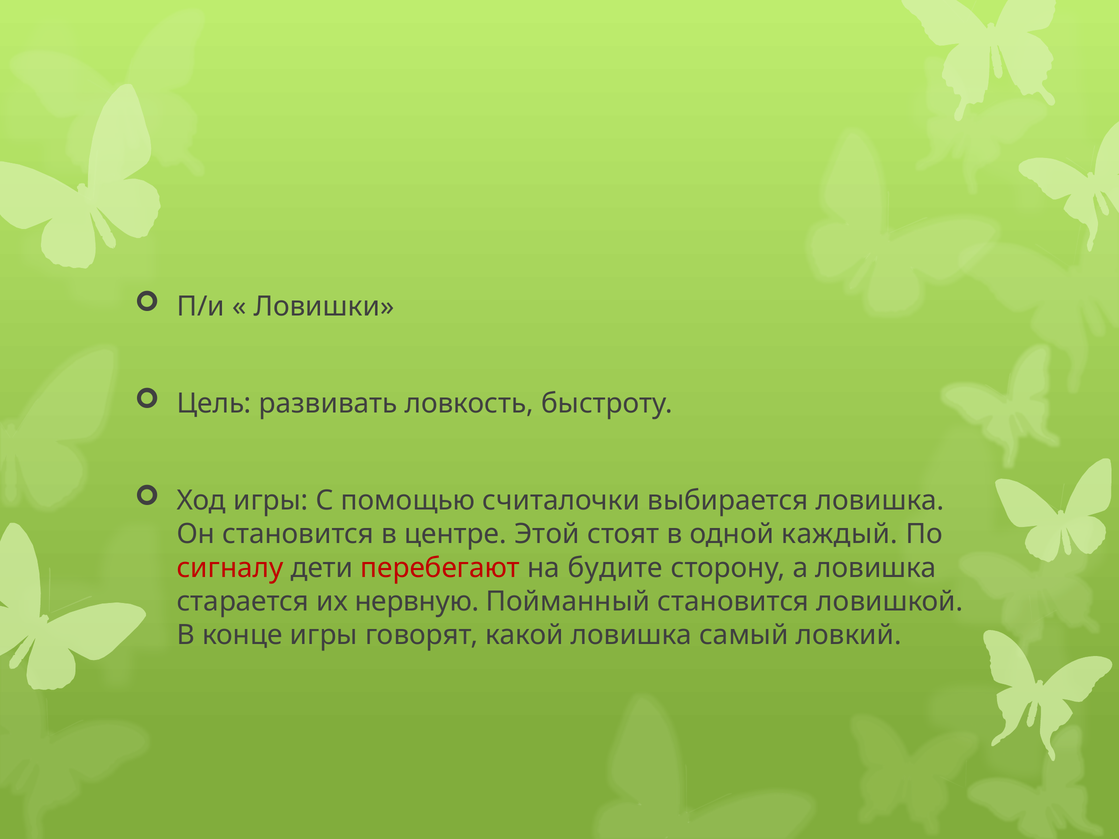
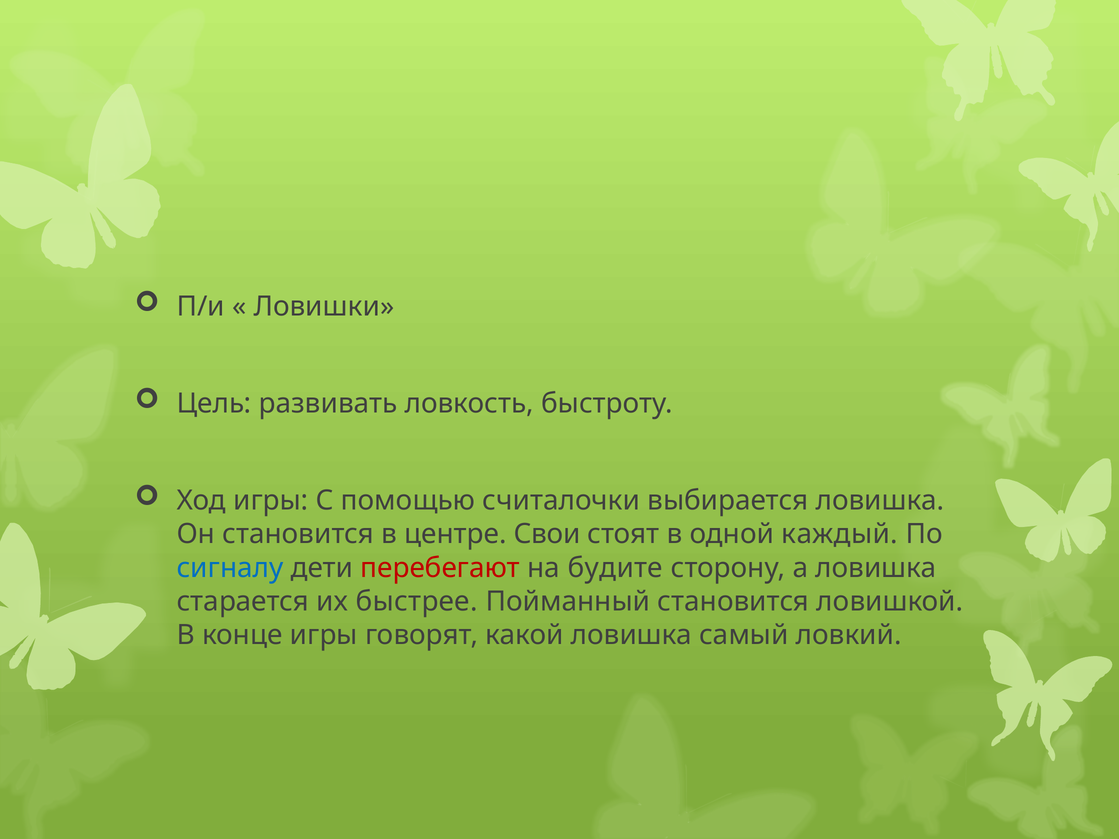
Этой: Этой -> Свои
сигналу colour: red -> blue
нервную: нервную -> быстрее
